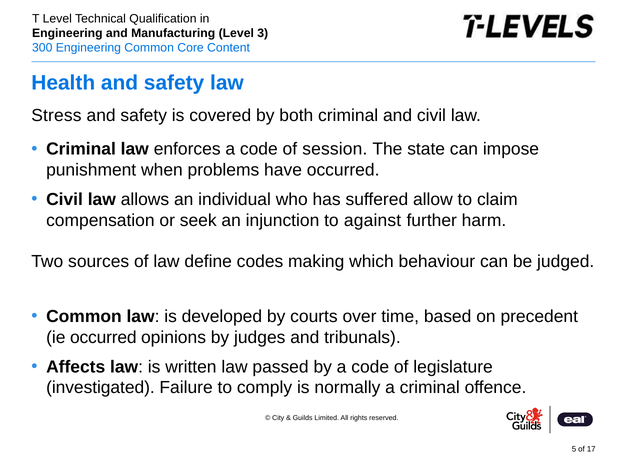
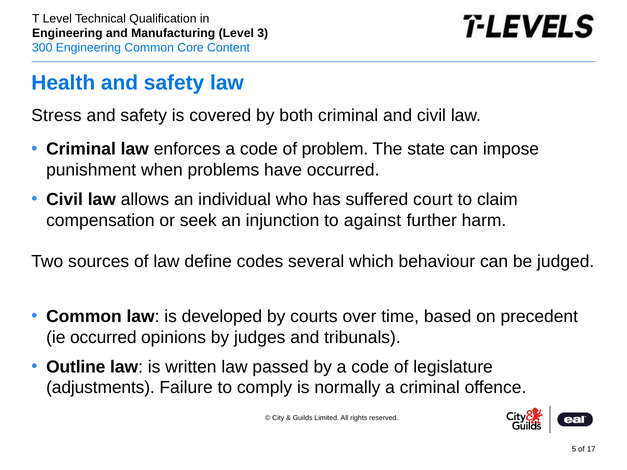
session: session -> problem
allow: allow -> court
making: making -> several
Affects: Affects -> Outline
investigated: investigated -> adjustments
